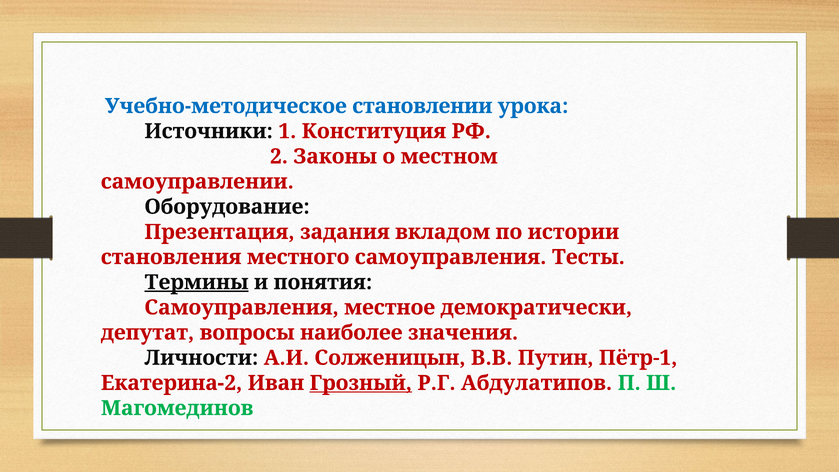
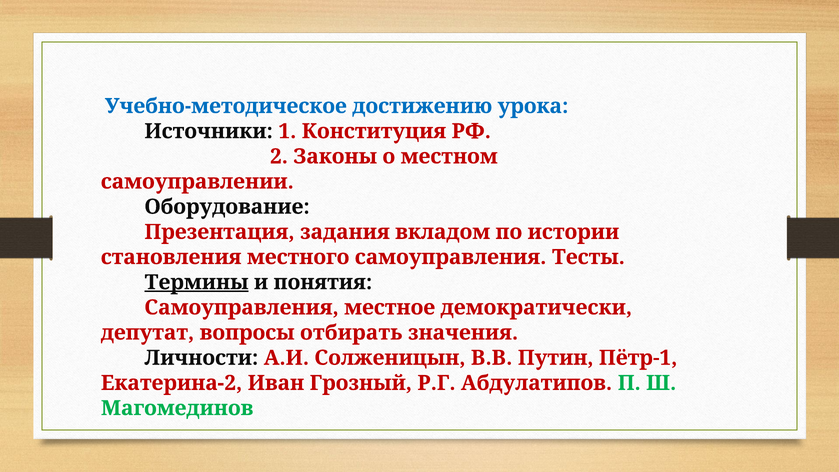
становлении: становлении -> достижению
наиболее: наиболее -> отбирать
Грозный underline: present -> none
